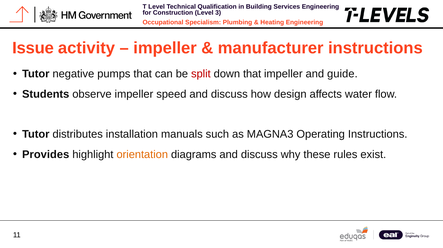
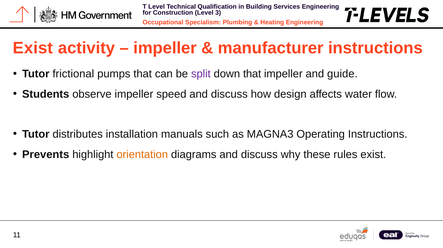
Issue at (33, 48): Issue -> Exist
negative: negative -> frictional
split colour: red -> purple
Provides: Provides -> Prevents
